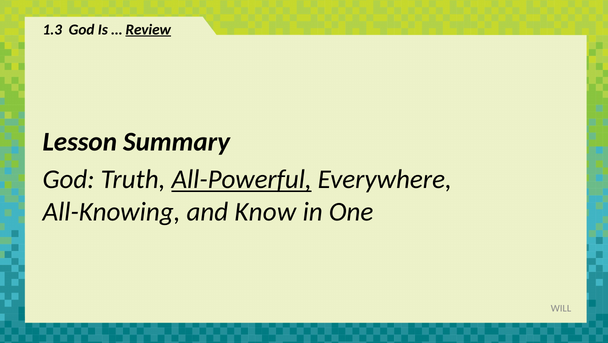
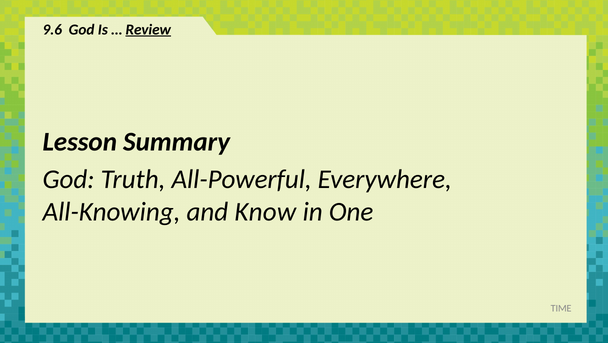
1.3: 1.3 -> 9.6
All-Powerful underline: present -> none
WILL: WILL -> TIME
